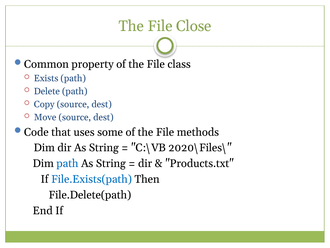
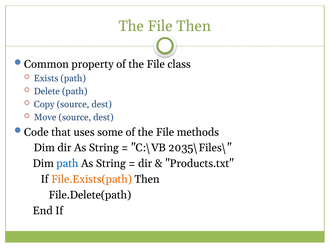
File Close: Close -> Then
2020\Files\: 2020\Files\ -> 2035\Files\
File.Exists(path colour: blue -> orange
